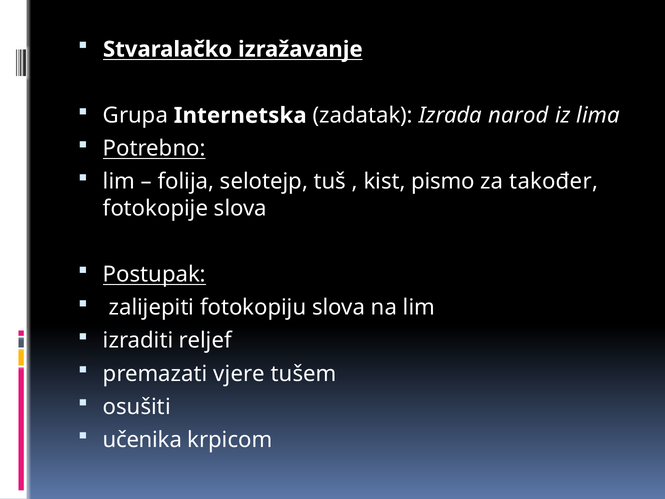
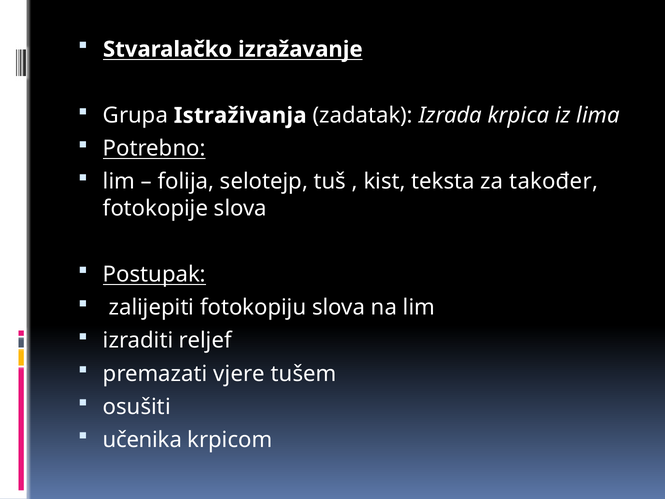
Internetska: Internetska -> Istraživanja
narod: narod -> krpica
pismo: pismo -> teksta
